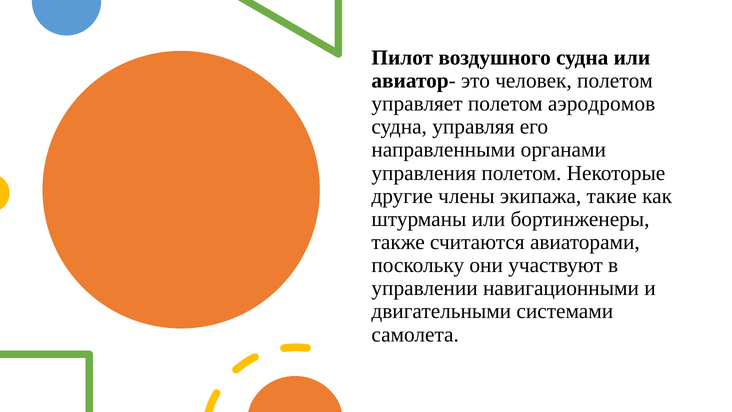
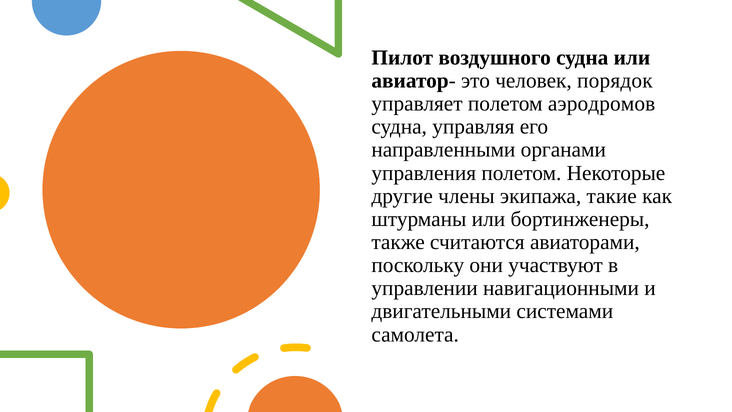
человек полетом: полетом -> порядок
